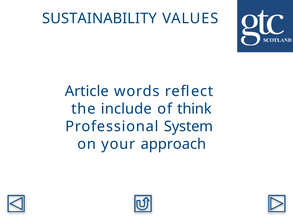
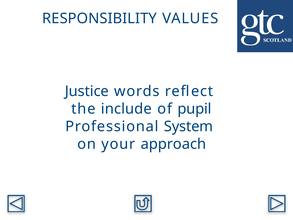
SUSTAINABILITY: SUSTAINABILITY -> RESPONSIBILITY
Article: Article -> Justice
think: think -> pupil
